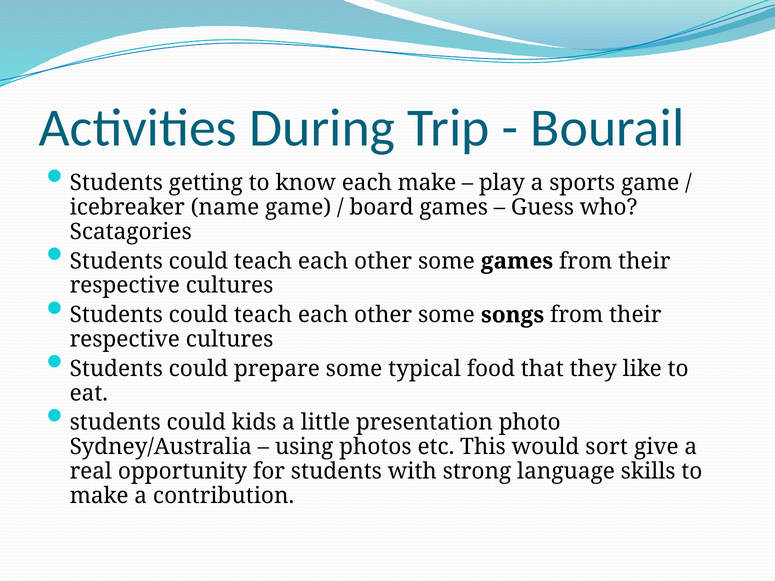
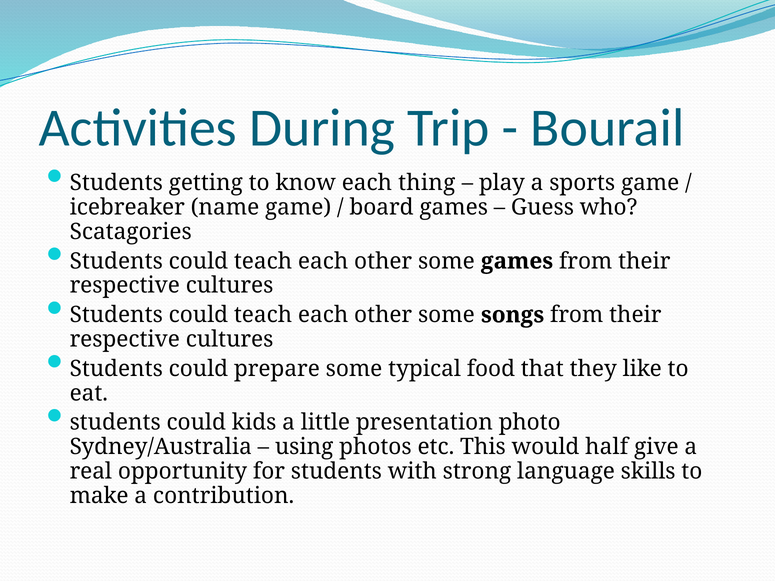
each make: make -> thing
sort: sort -> half
